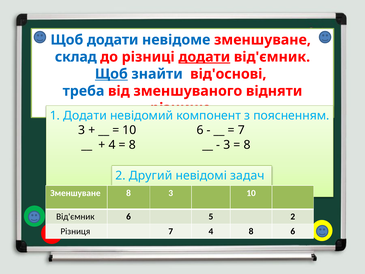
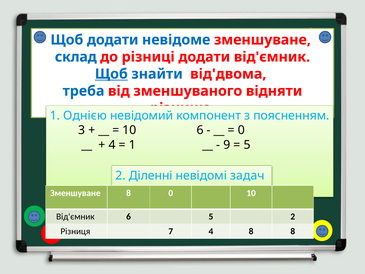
додати at (204, 57) underline: present -> none
від'основі: від'основі -> від'двома
1 Додати: Додати -> Однією
7 at (241, 130): 7 -> 0
8 at (132, 145): 8 -> 1
3 at (227, 145): 3 -> 9
8 at (247, 145): 8 -> 5
Другий: Другий -> Діленні
8 3: 3 -> 0
8 6: 6 -> 8
